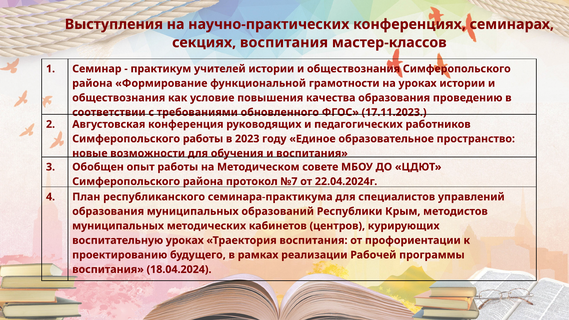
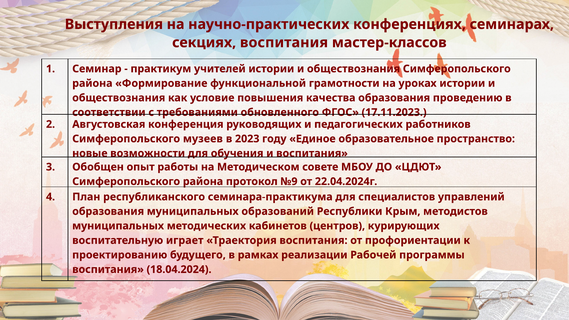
Симферопольского работы: работы -> музеев
№7: №7 -> №9
воспитательную уроках: уроках -> играет
